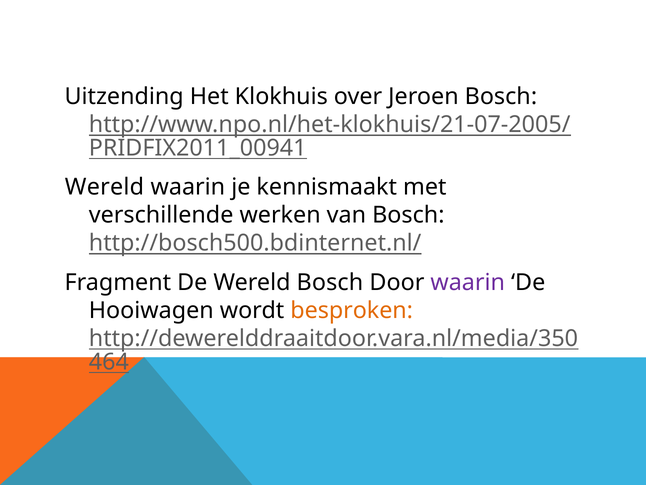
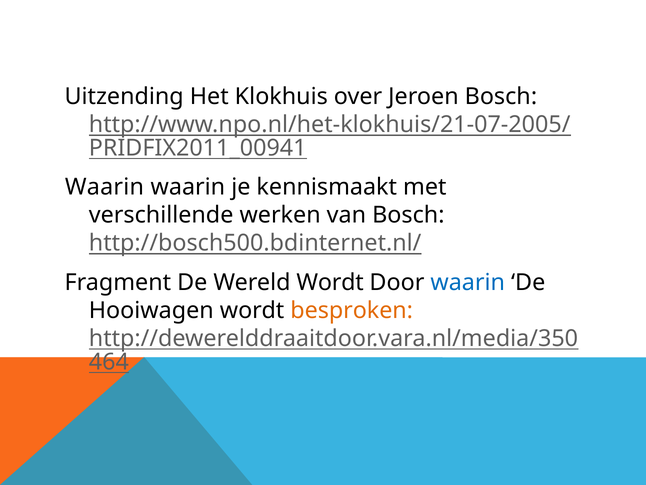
Wereld at (104, 187): Wereld -> Waarin
Wereld Bosch: Bosch -> Wordt
waarin at (468, 282) colour: purple -> blue
